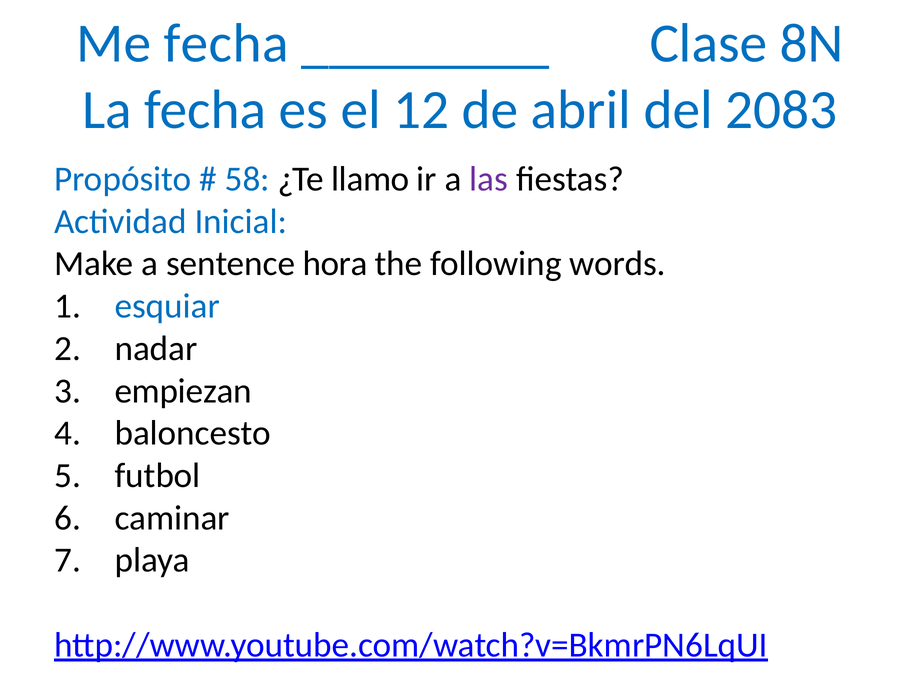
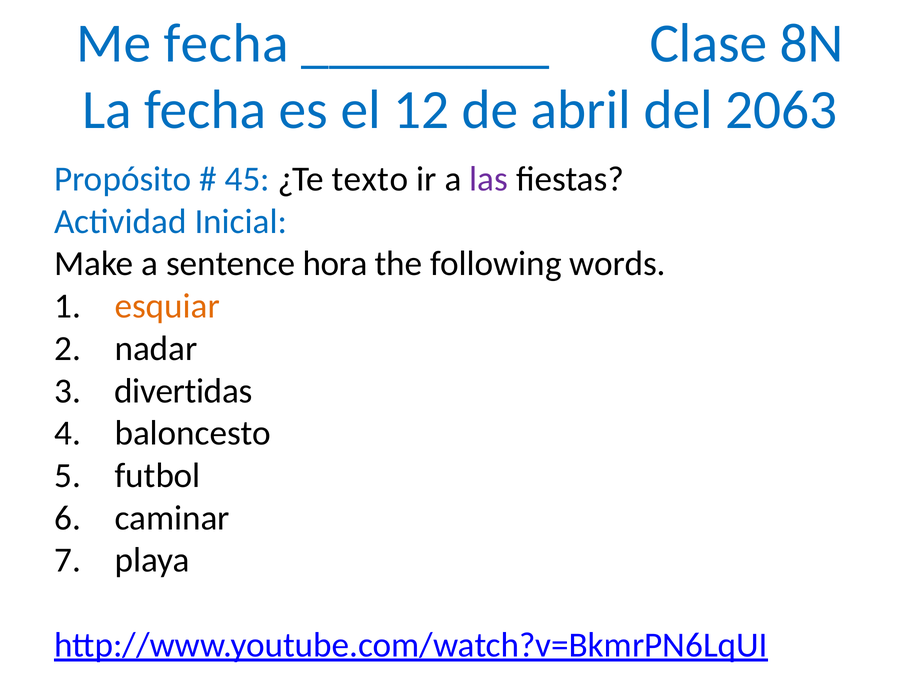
2083: 2083 -> 2063
58: 58 -> 45
llamo: llamo -> texto
esquiar colour: blue -> orange
empiezan: empiezan -> divertidas
